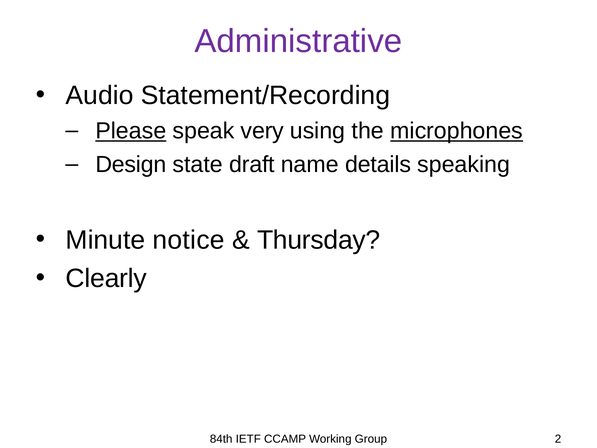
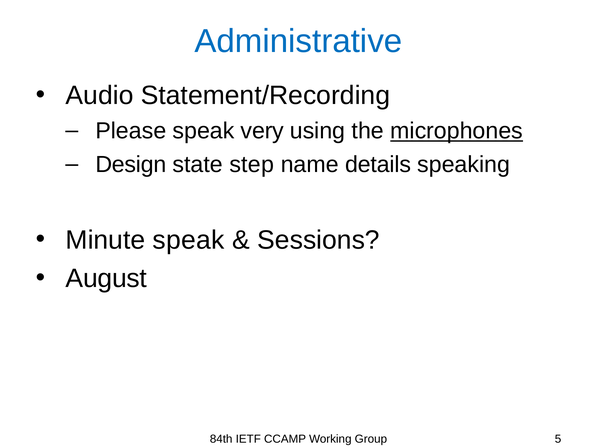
Administrative colour: purple -> blue
Please underline: present -> none
draft: draft -> step
Minute notice: notice -> speak
Thursday: Thursday -> Sessions
Clearly: Clearly -> August
2: 2 -> 5
